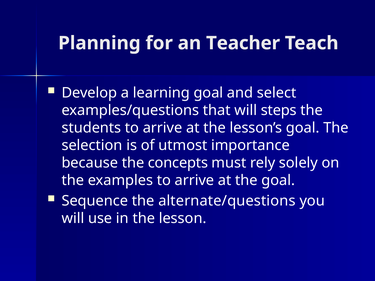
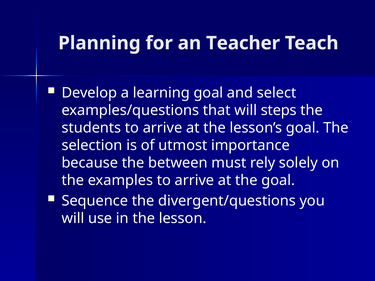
concepts: concepts -> between
alternate/questions: alternate/questions -> divergent/questions
